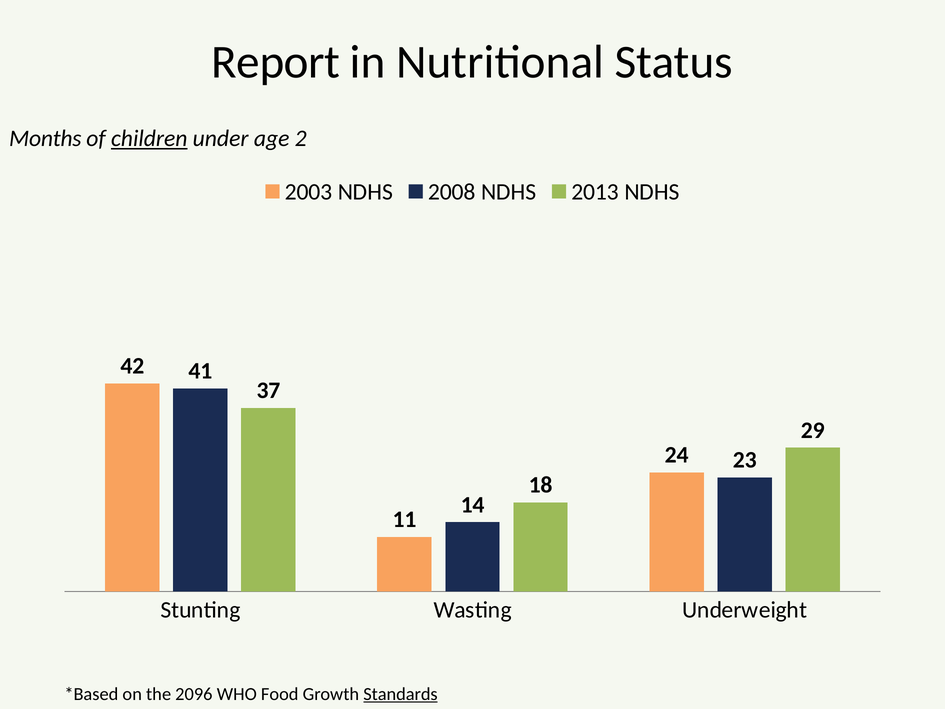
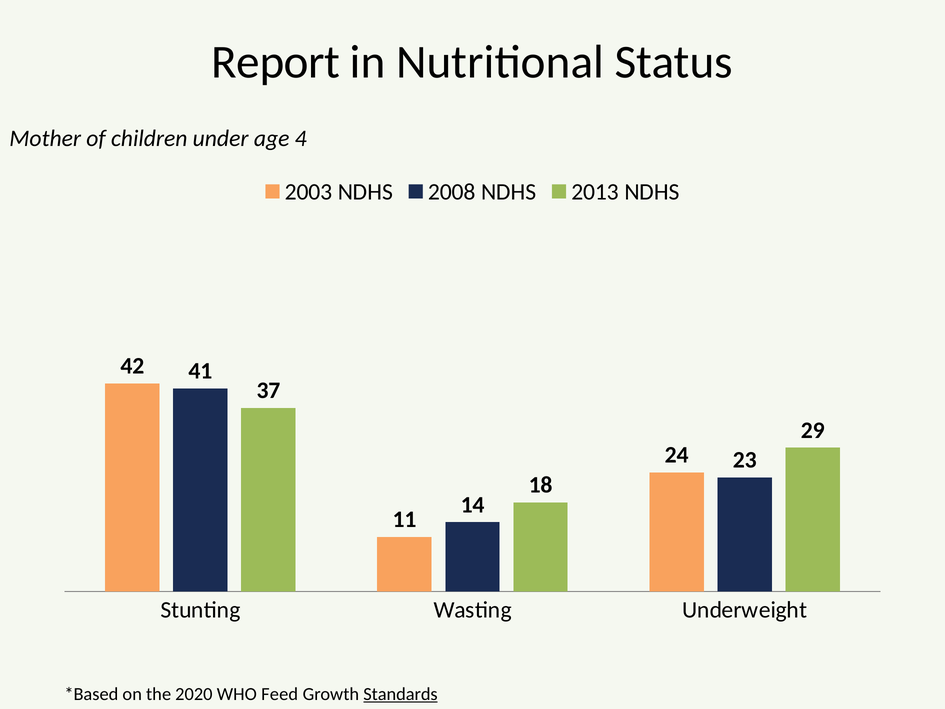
Months: Months -> Mother
children underline: present -> none
2: 2 -> 4
2096: 2096 -> 2020
Food: Food -> Feed
